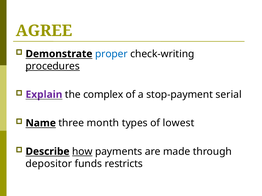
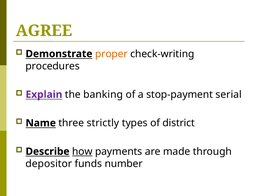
proper colour: blue -> orange
procedures underline: present -> none
complex: complex -> banking
month: month -> strictly
lowest: lowest -> district
restricts: restricts -> number
